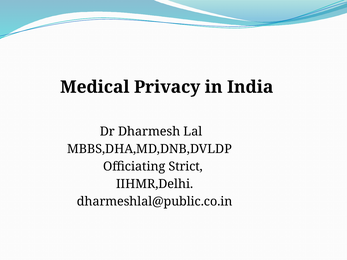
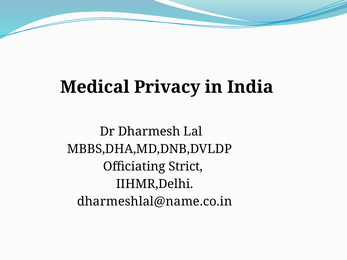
dharmeshlal@public.co.in: dharmeshlal@public.co.in -> dharmeshlal@name.co.in
